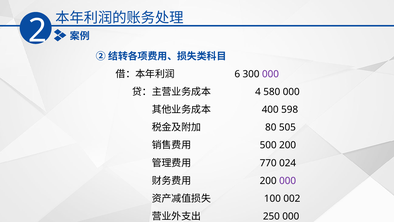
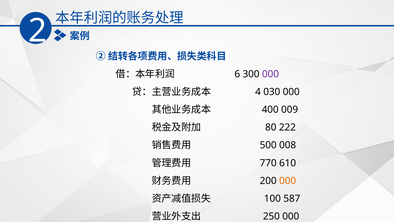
580: 580 -> 030
598: 598 -> 009
505: 505 -> 222
200: 200 -> 008
024: 024 -> 610
000 at (288, 180) colour: purple -> orange
002: 002 -> 587
